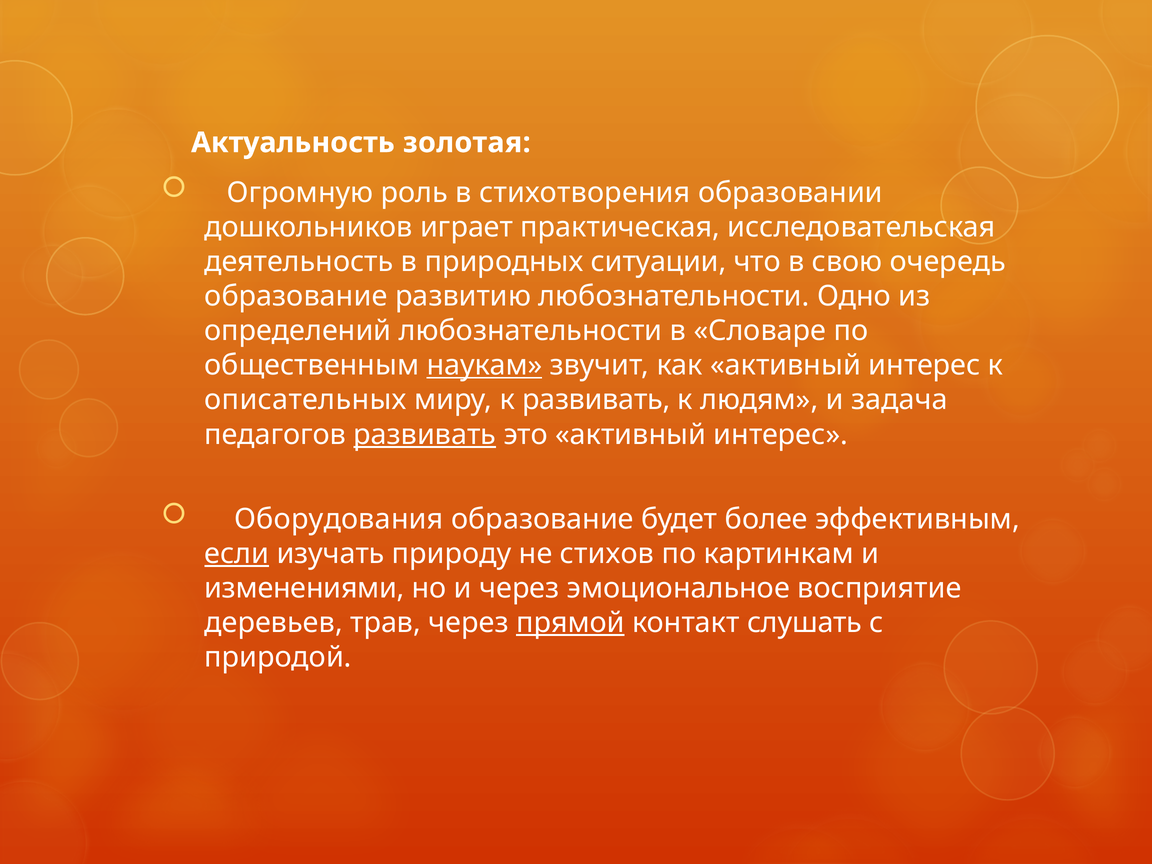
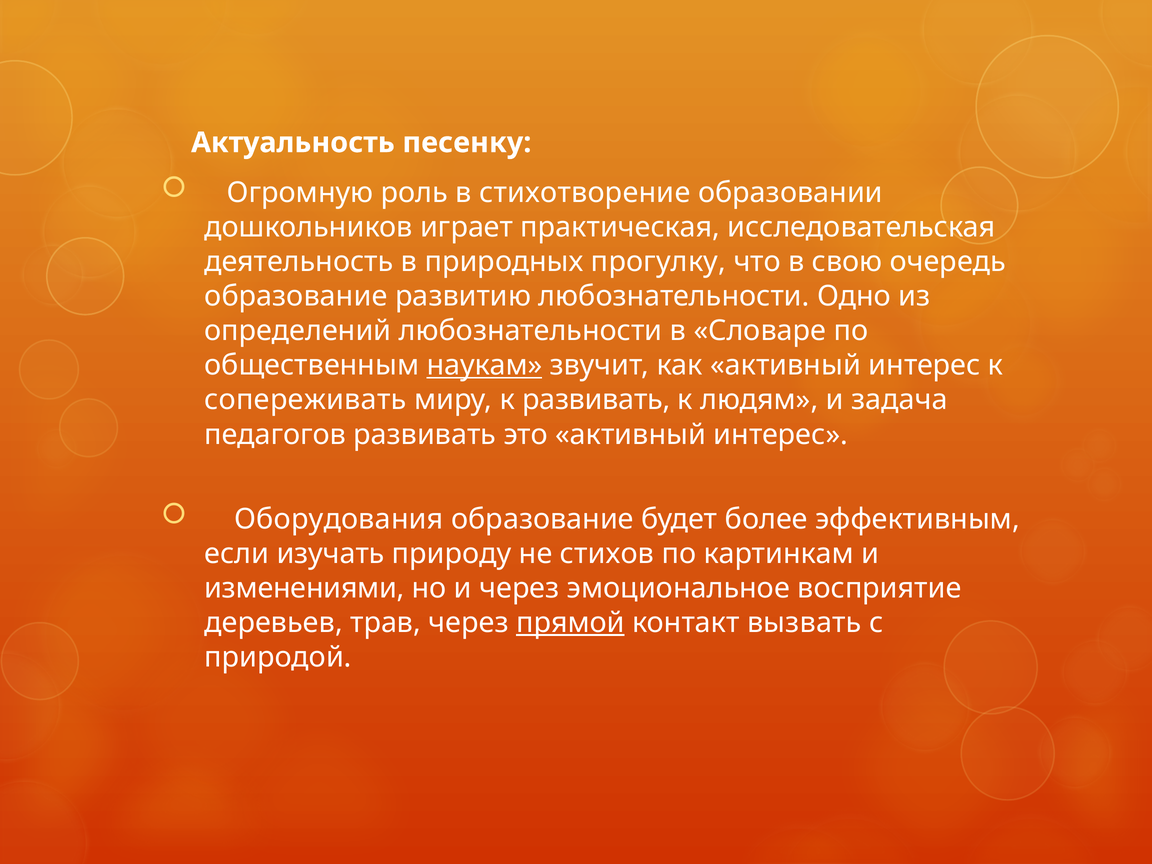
золотая: золотая -> песенку
стихотворения: стихотворения -> стихотворение
ситуации: ситуации -> прогулку
описательных: описательных -> сопереживать
развивать at (425, 435) underline: present -> none
если underline: present -> none
слушать: слушать -> вызвать
